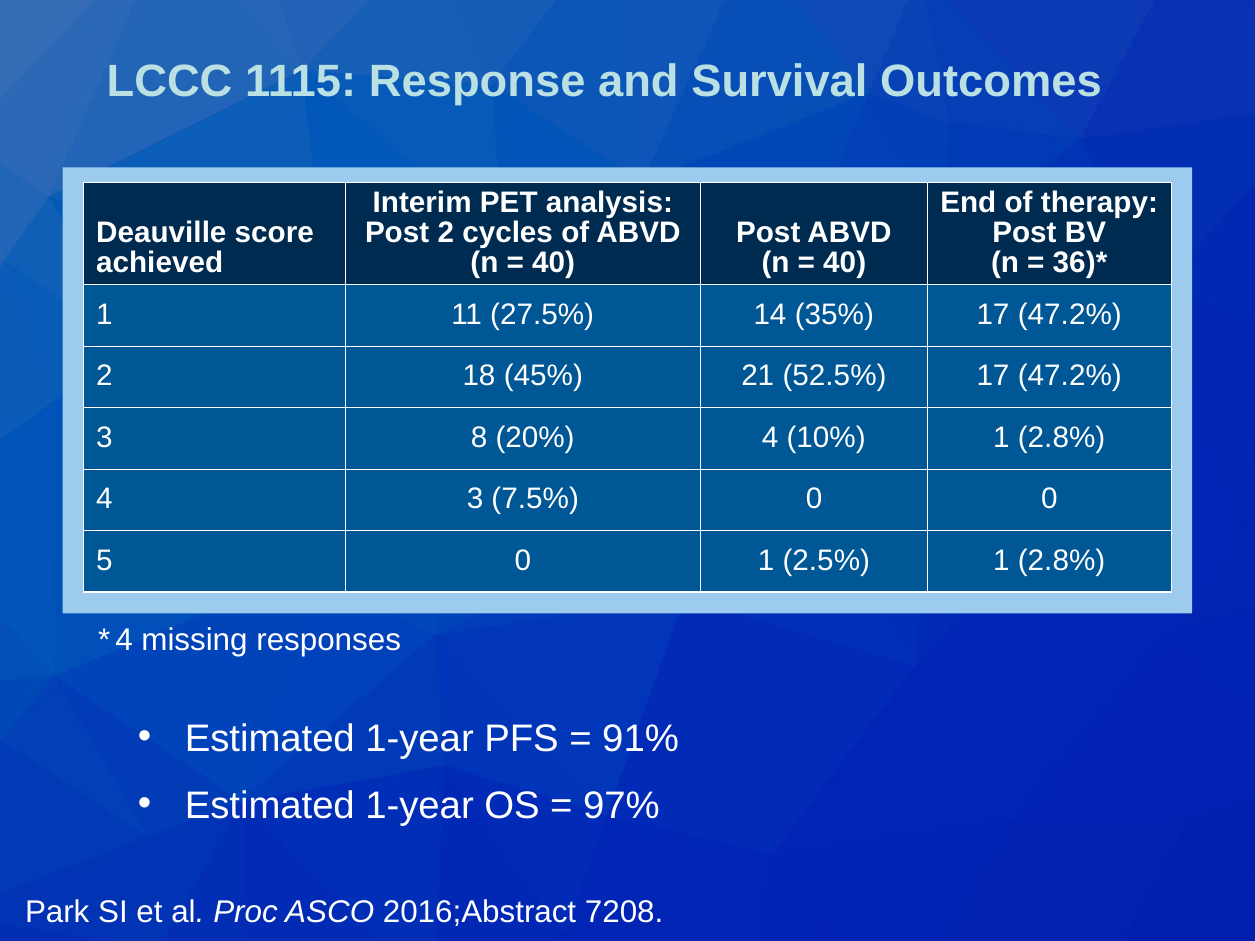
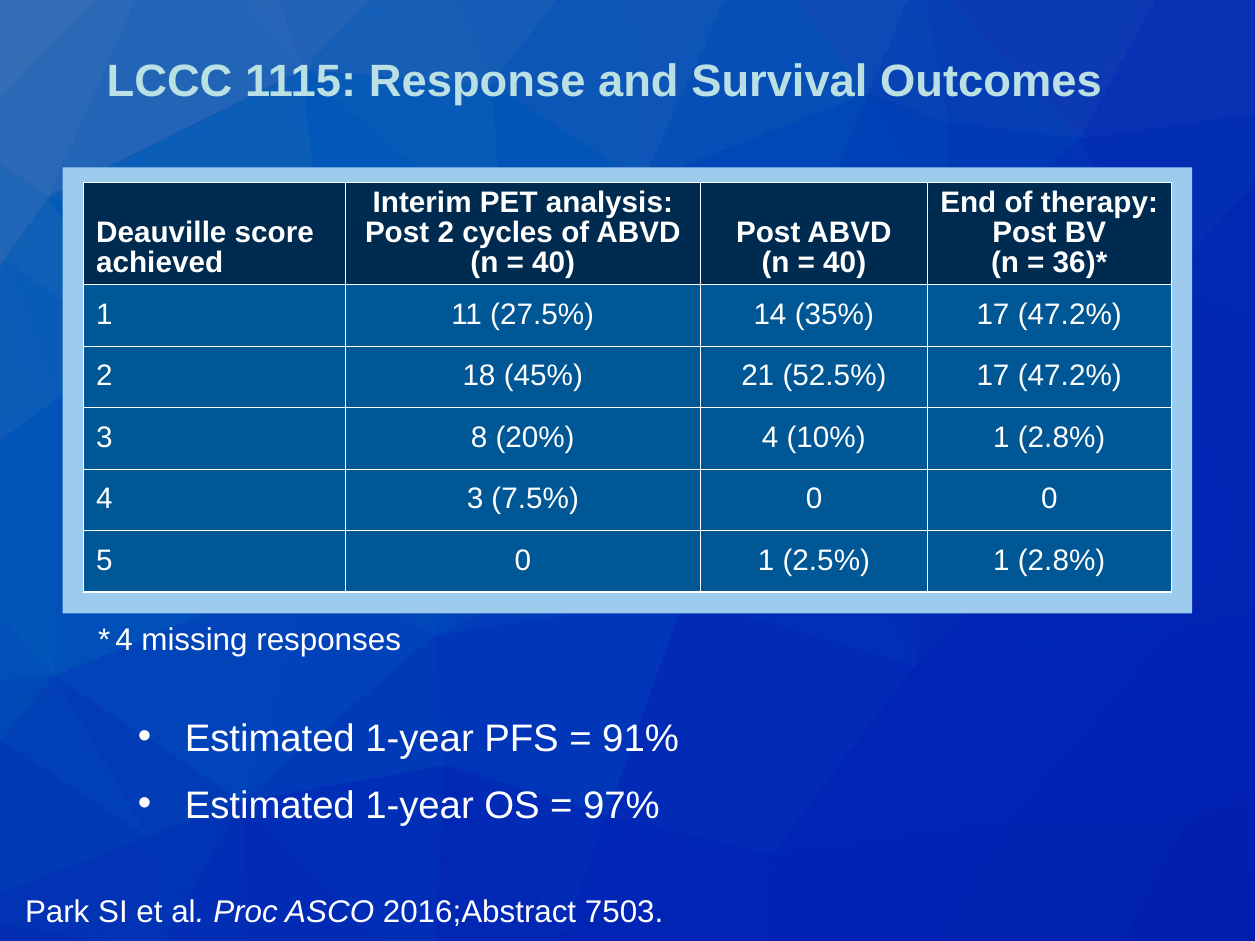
7208: 7208 -> 7503
